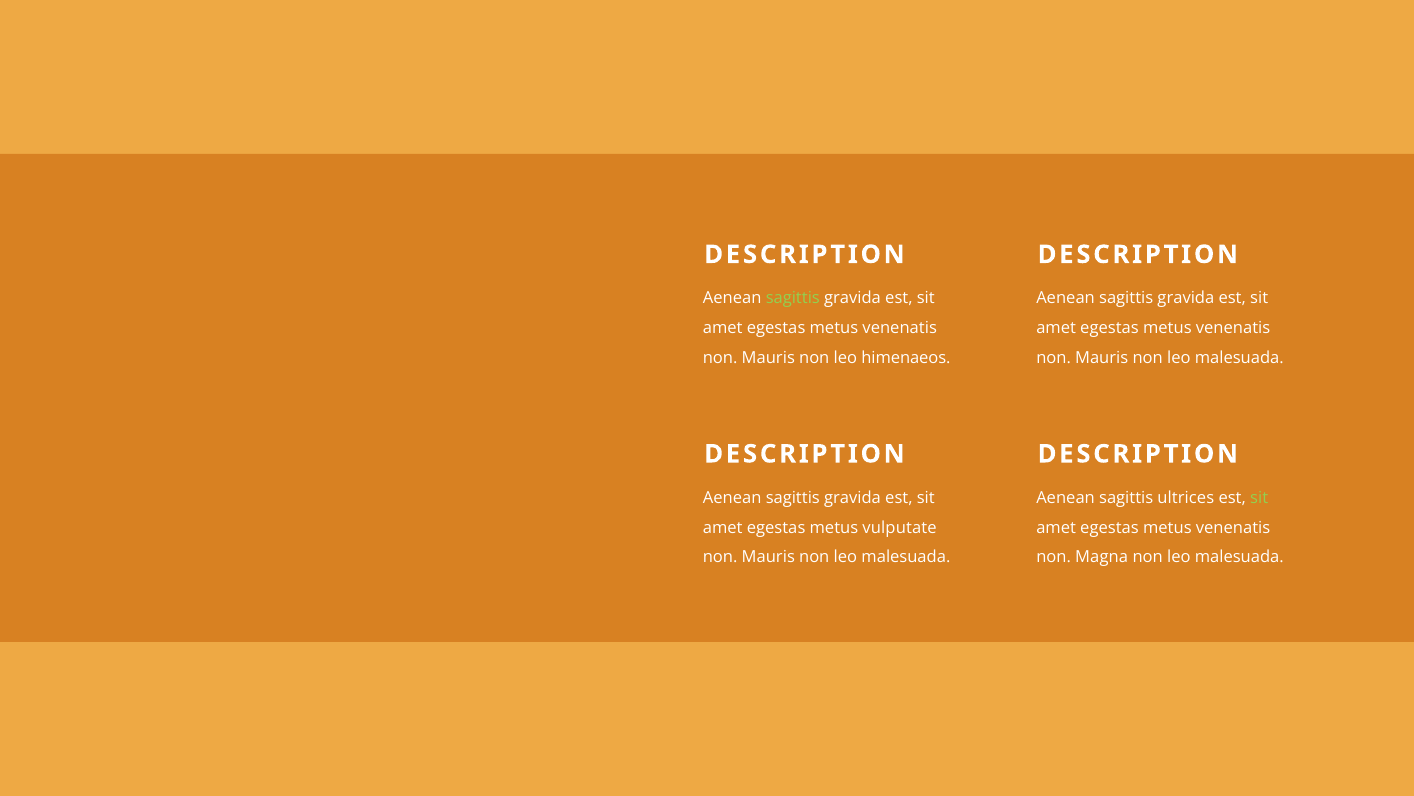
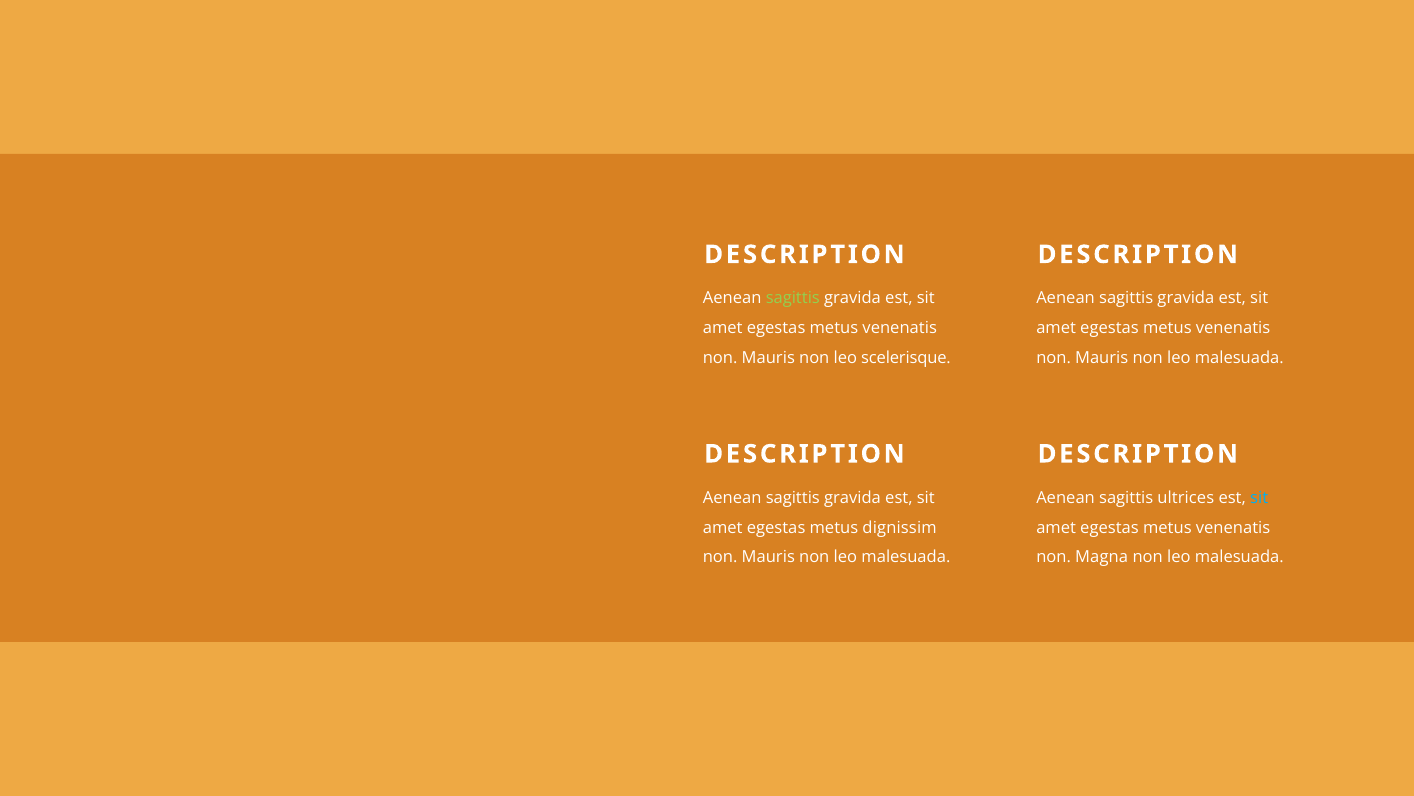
himenaeos: himenaeos -> scelerisque
sit at (1259, 497) colour: light green -> light blue
vulputate: vulputate -> dignissim
